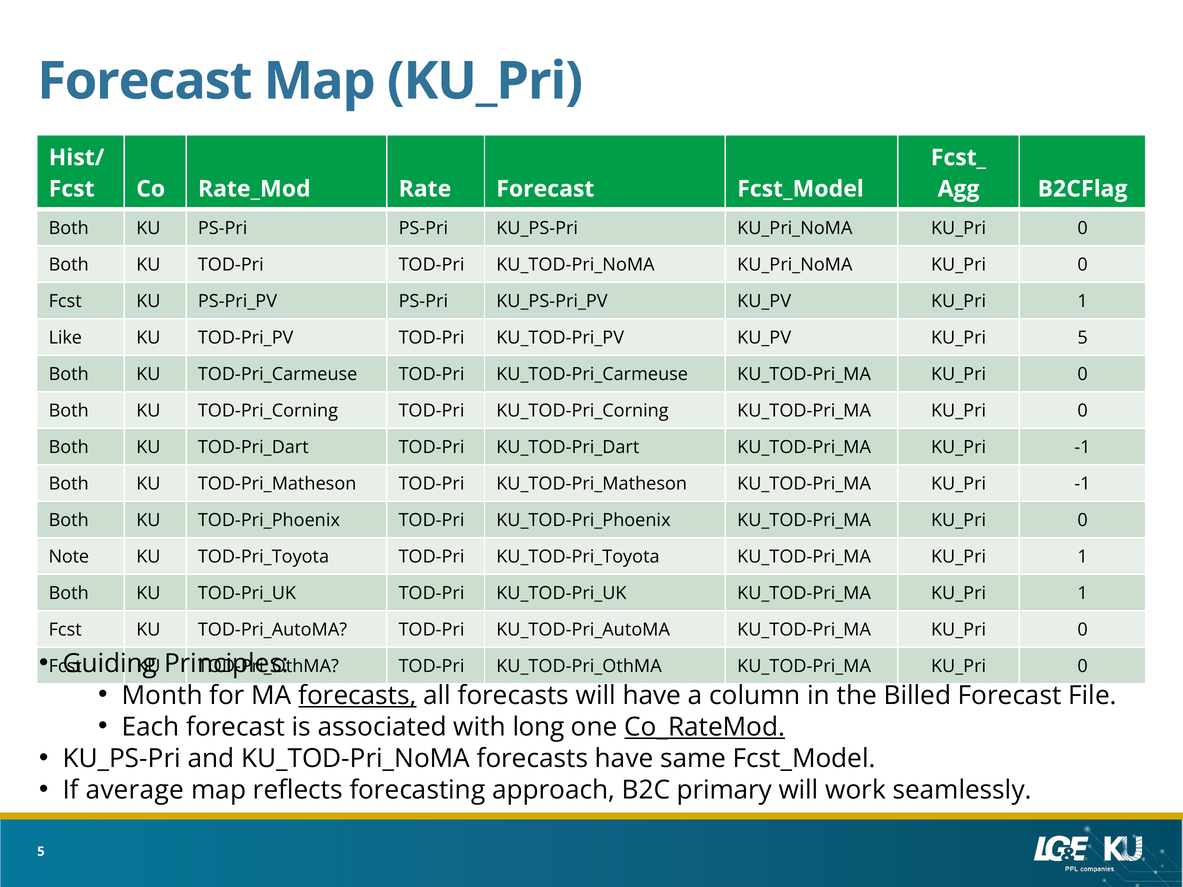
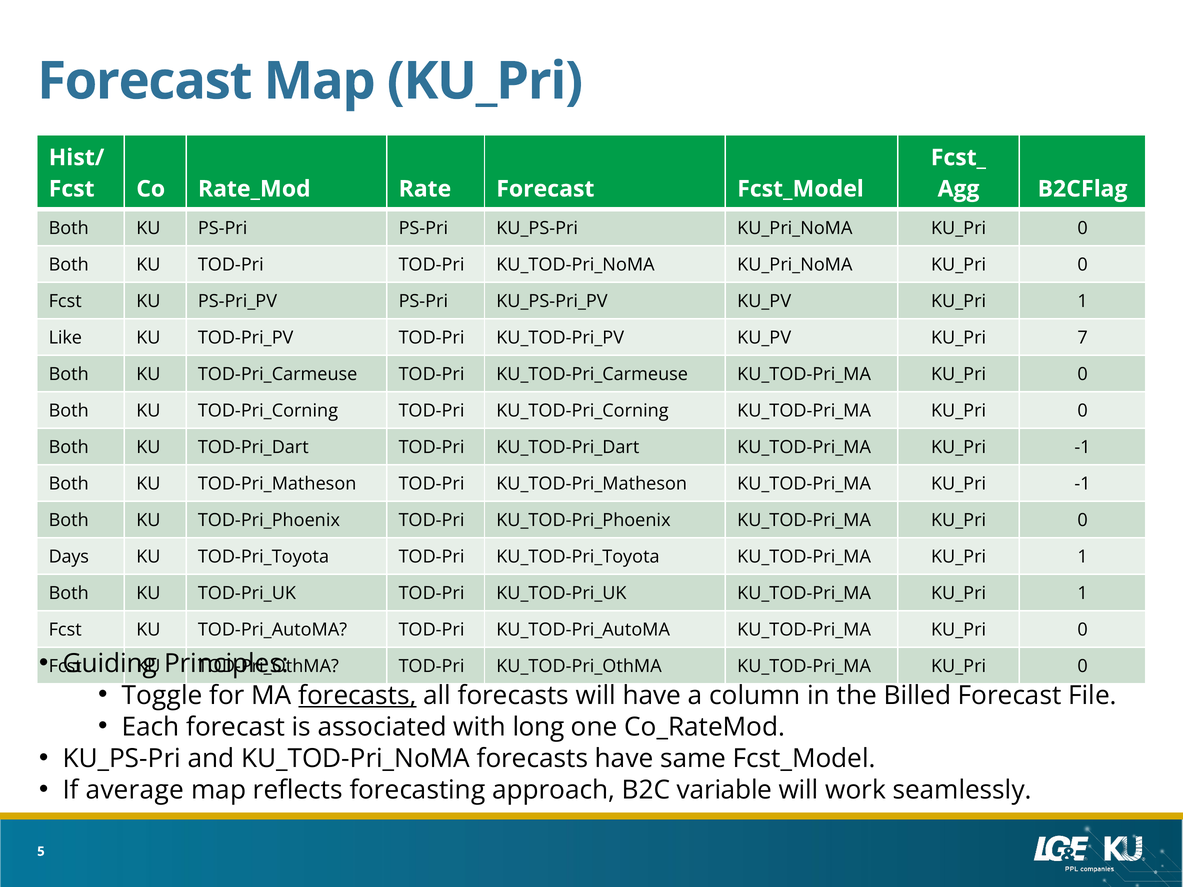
KU_Pri 5: 5 -> 7
Note: Note -> Days
Month: Month -> Toggle
Co_RateMod underline: present -> none
primary: primary -> variable
